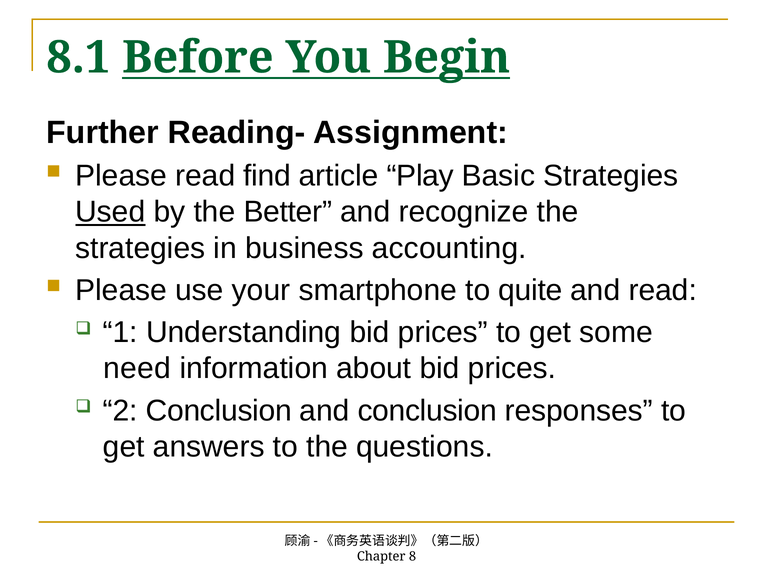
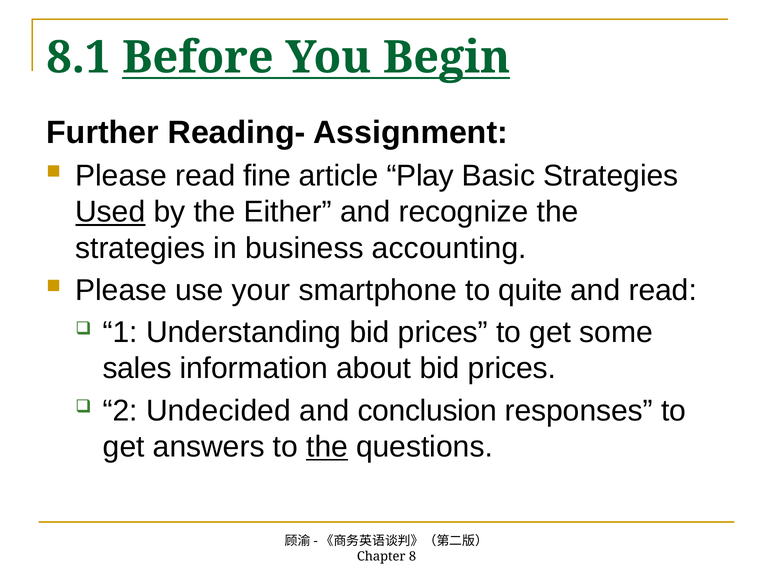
find: find -> fine
Better: Better -> Either
need: need -> sales
2 Conclusion: Conclusion -> Undecided
the at (327, 447) underline: none -> present
